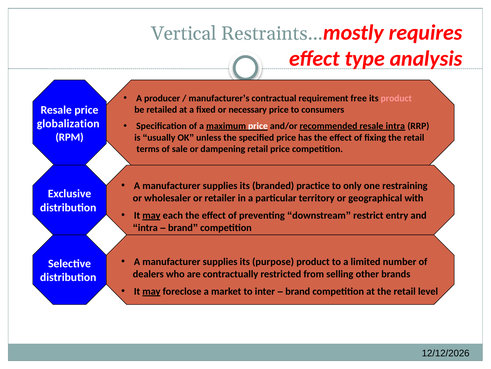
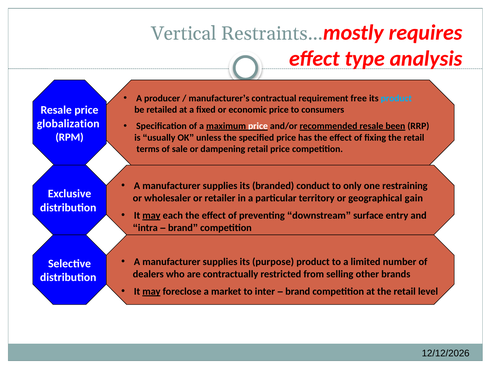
product at (396, 98) colour: pink -> light blue
necessary: necessary -> economic
resale intra: intra -> been
practice: practice -> conduct
with: with -> gain
restrict: restrict -> surface
